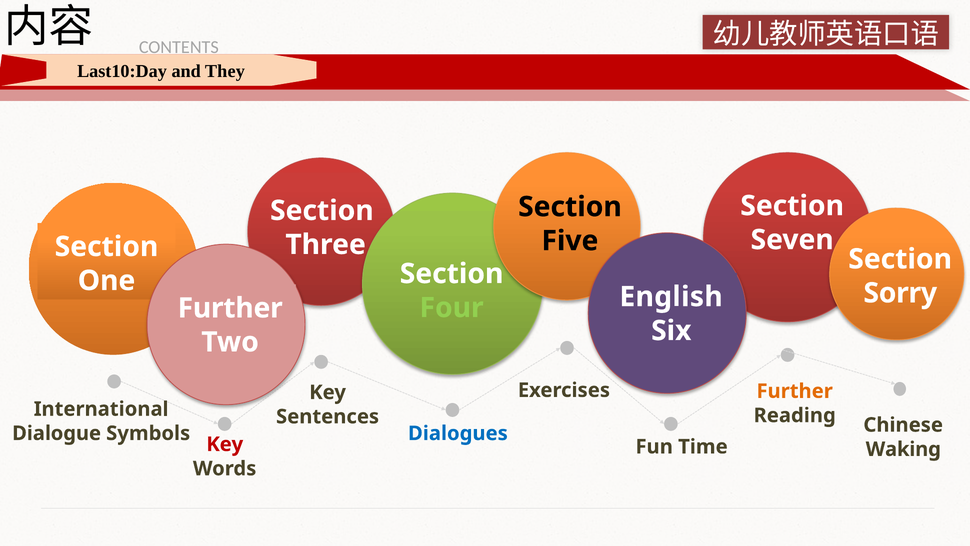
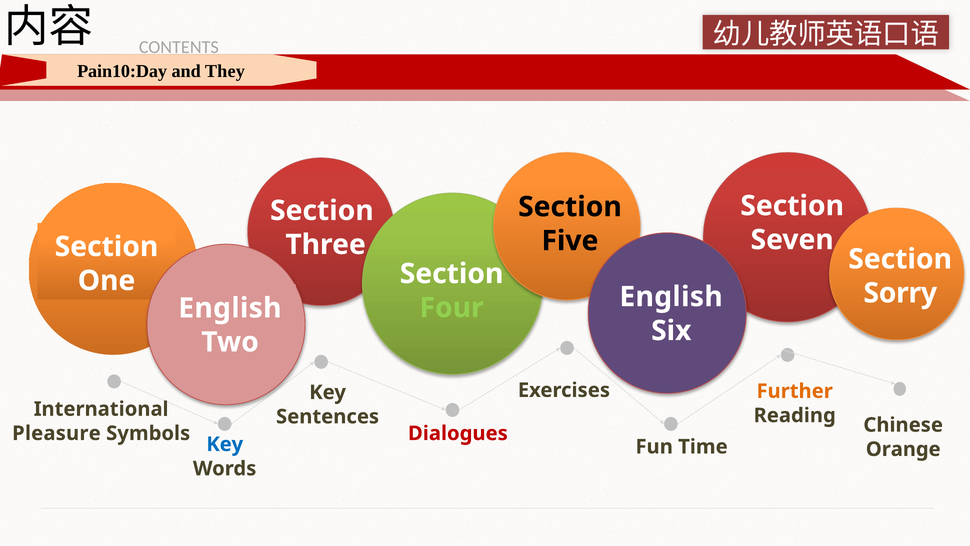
Last10:Day: Last10:Day -> Pain10:Day
Further at (230, 308): Further -> English
Dialogue: Dialogue -> Pleasure
Dialogues colour: blue -> red
Key at (225, 444) colour: red -> blue
Waking: Waking -> Orange
